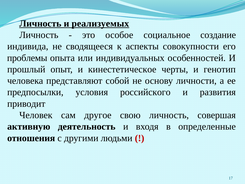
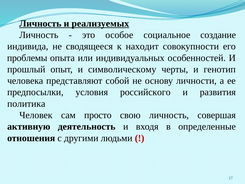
аспекты: аспекты -> находит
кинестетическое: кинестетическое -> символическому
приводит: приводит -> политика
другое: другое -> просто
